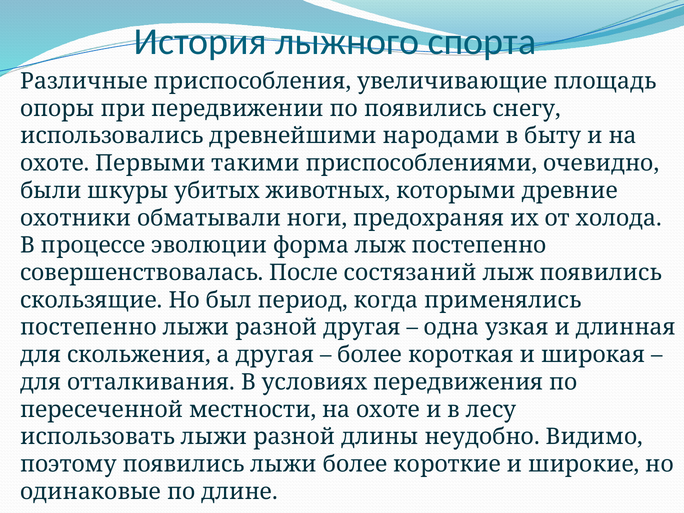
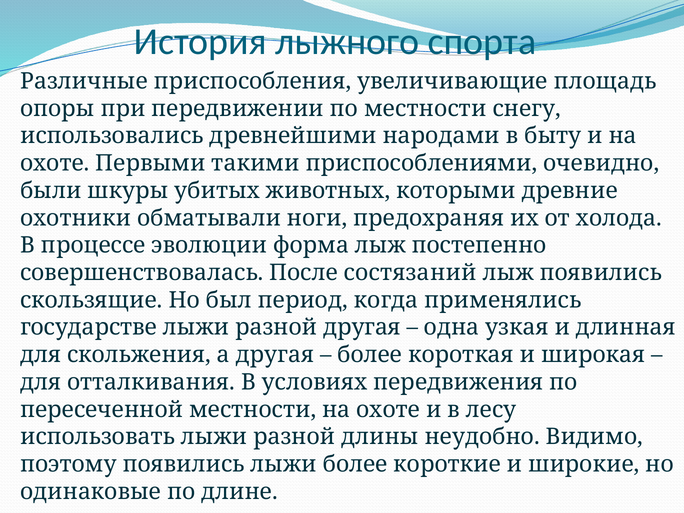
по появились: появились -> местности
постепенно at (88, 327): постепенно -> государстве
